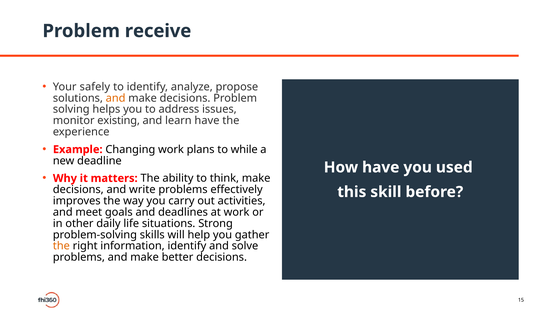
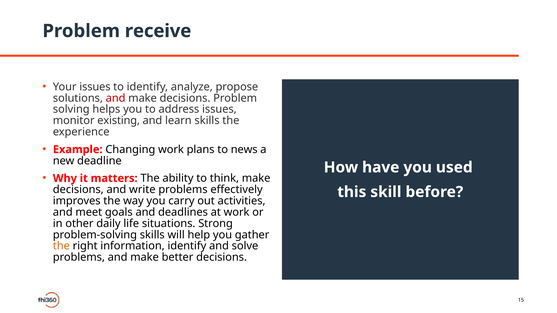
Your safely: safely -> issues
and at (116, 98) colour: orange -> red
learn have: have -> skills
while: while -> news
